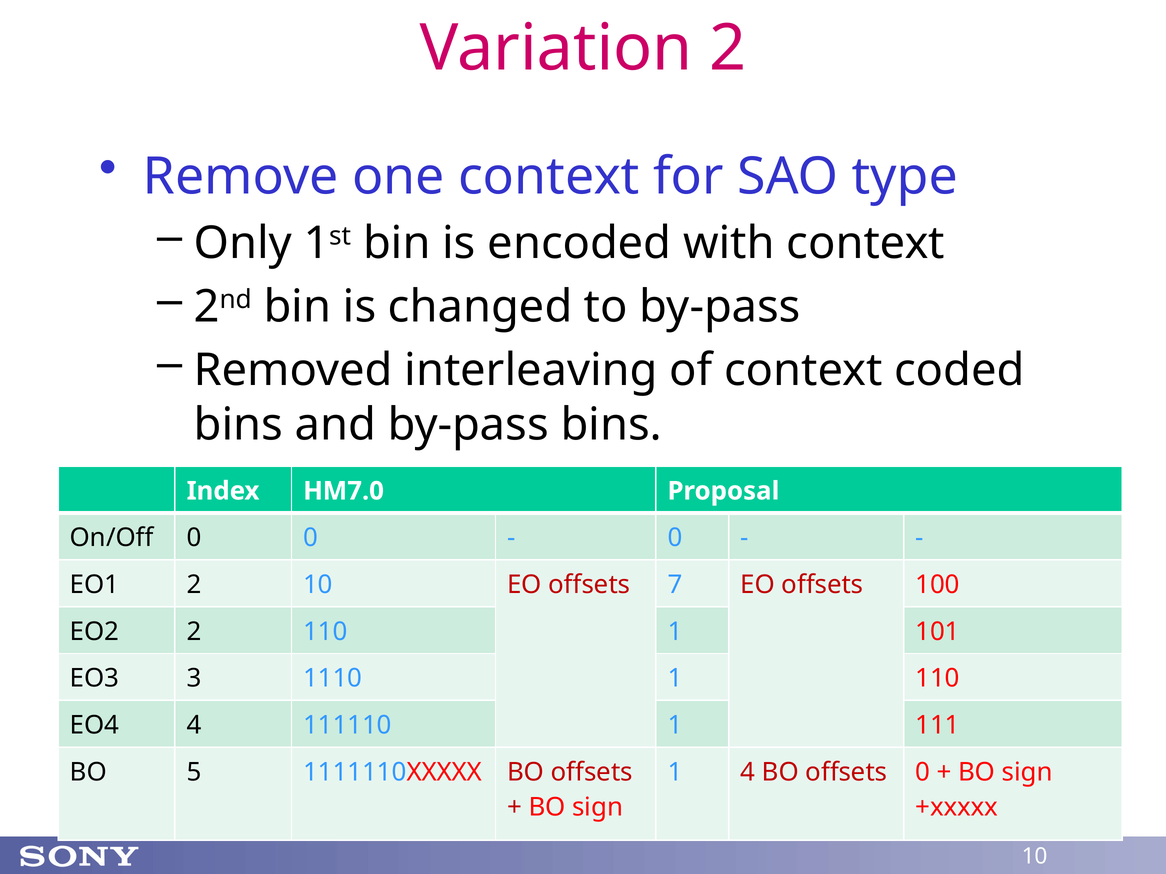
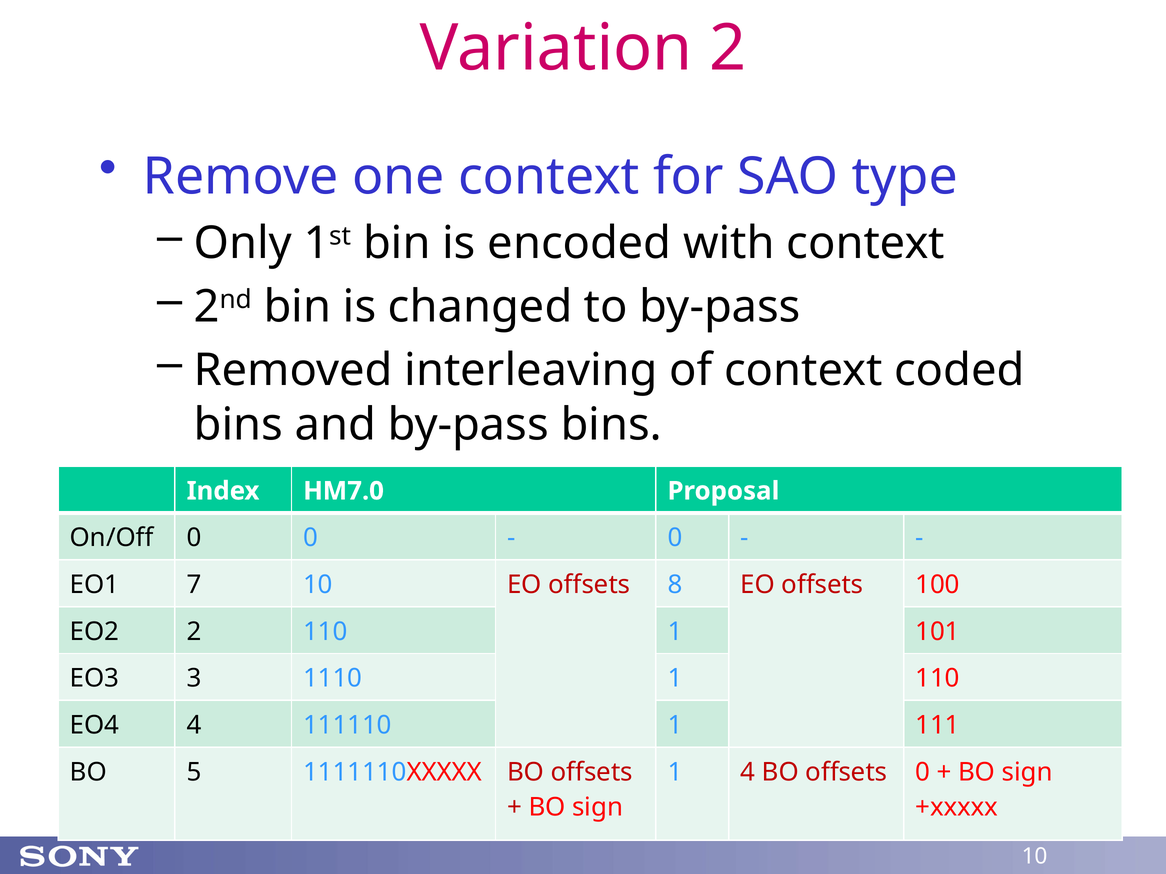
EO1 2: 2 -> 7
7: 7 -> 8
